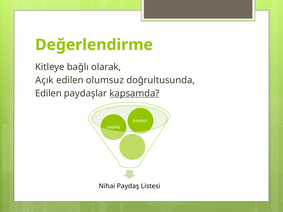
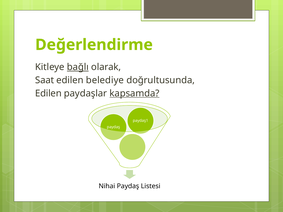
bağlı underline: none -> present
Açık: Açık -> Saat
olumsuz: olumsuz -> belediye
